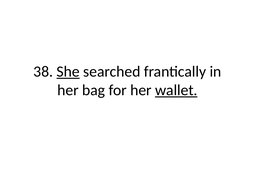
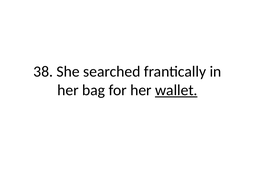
She underline: present -> none
